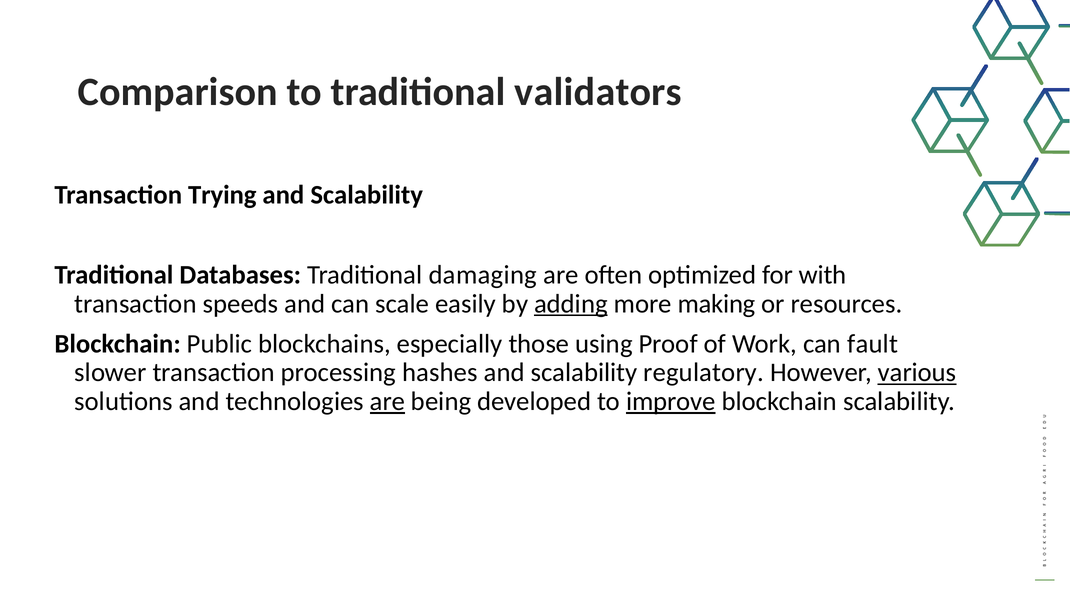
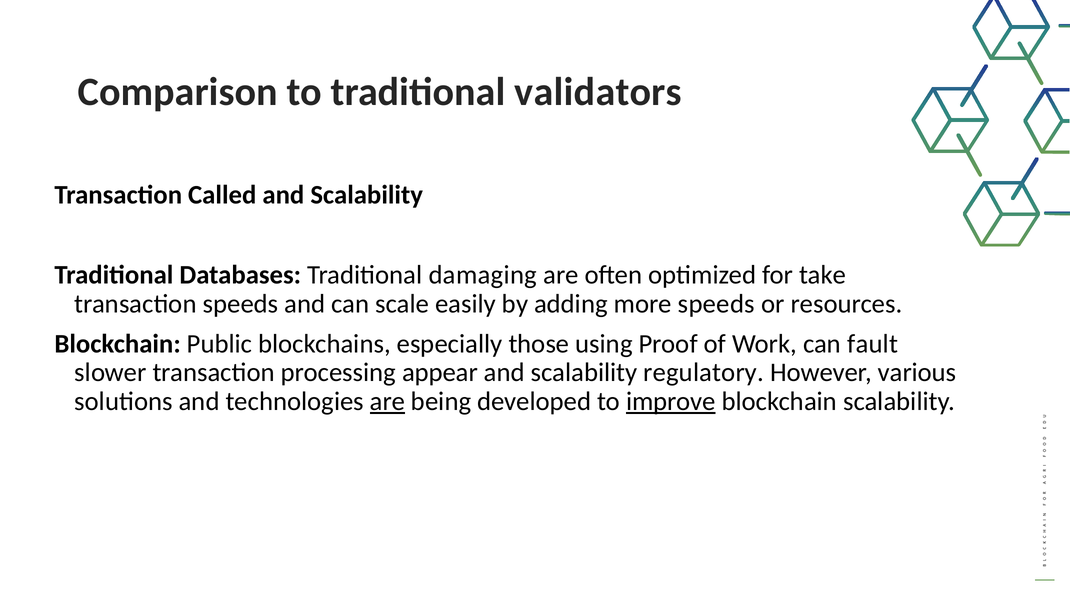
Trying: Trying -> Called
with: with -> take
adding underline: present -> none
more making: making -> speeds
hashes: hashes -> appear
various underline: present -> none
